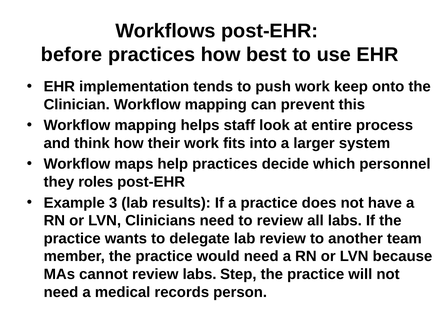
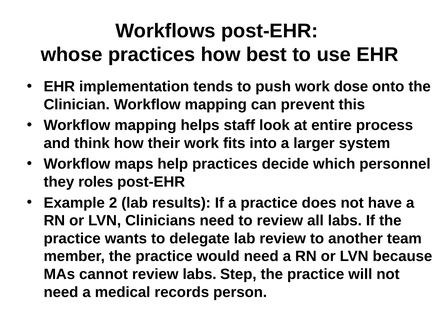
before: before -> whose
keep: keep -> dose
3: 3 -> 2
